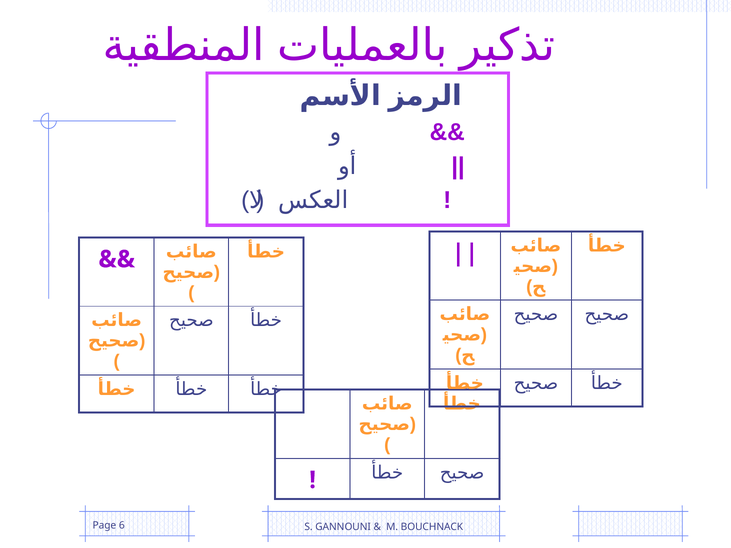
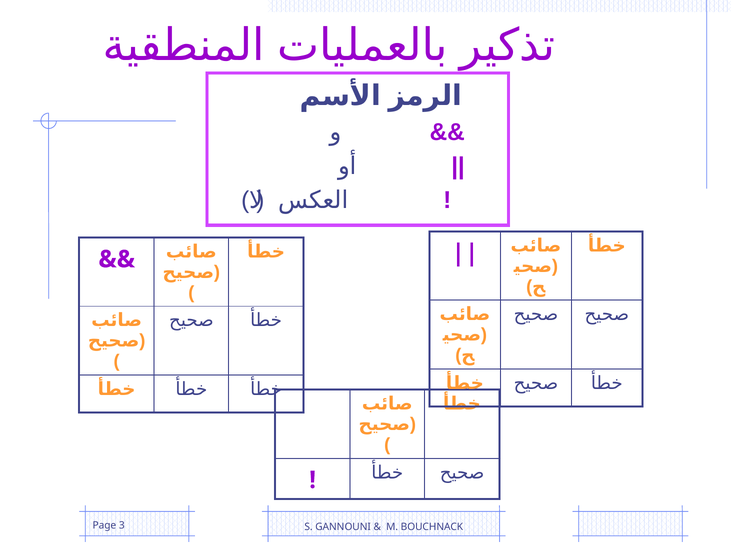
6: 6 -> 3
